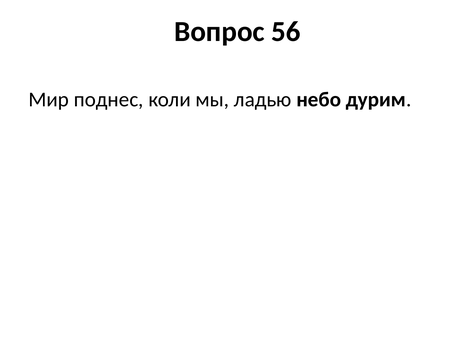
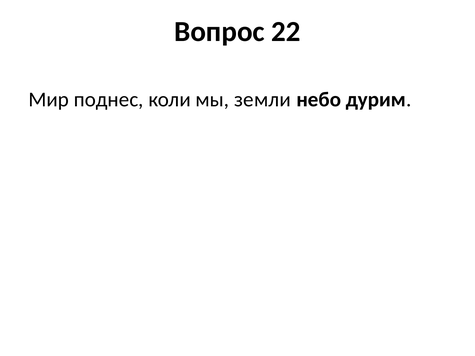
56: 56 -> 22
ладью: ладью -> земли
